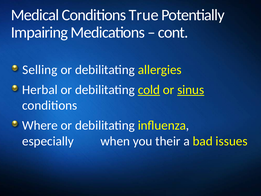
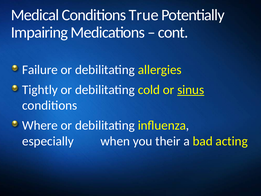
Selling: Selling -> Failure
Herbal: Herbal -> Tightly
cold underline: present -> none
issues: issues -> acting
